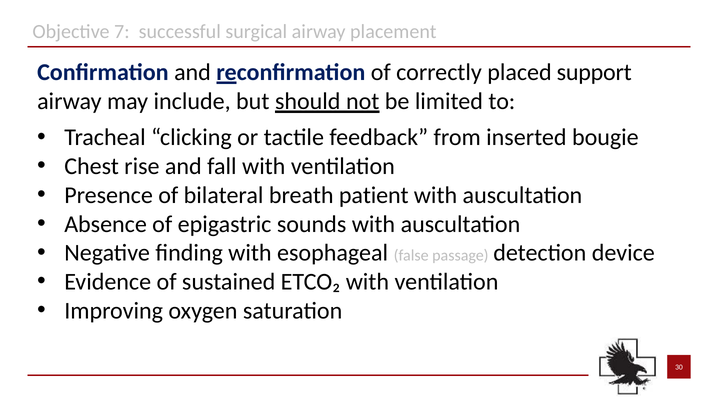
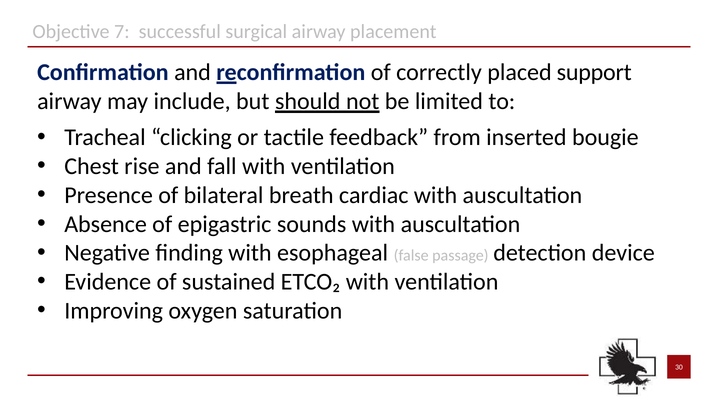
patient: patient -> cardiac
